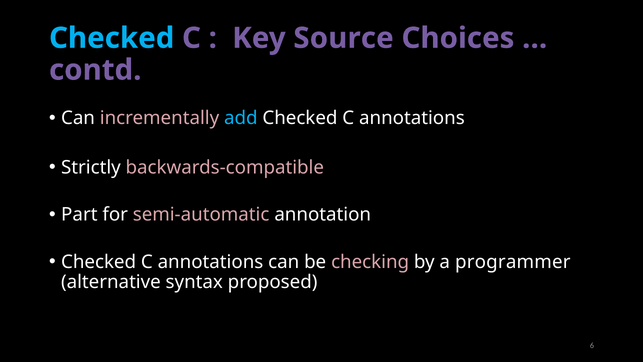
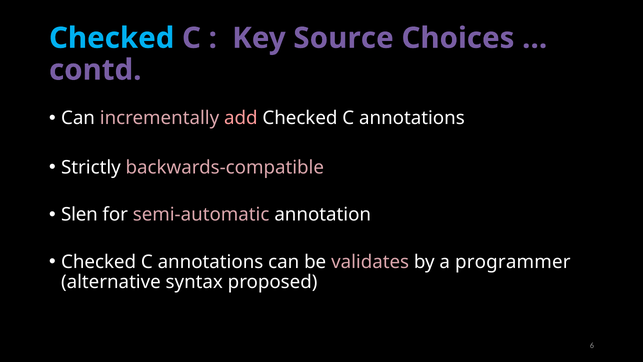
add colour: light blue -> pink
Part: Part -> Slen
checking: checking -> validates
